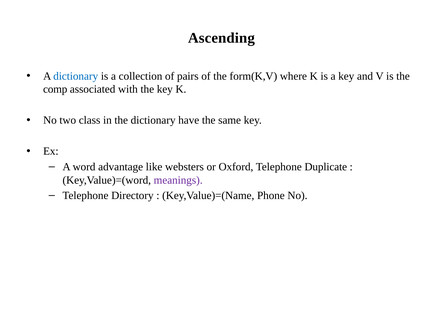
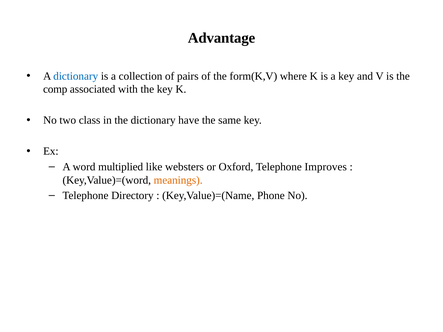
Ascending: Ascending -> Advantage
advantage: advantage -> multiplied
Duplicate: Duplicate -> Improves
meanings colour: purple -> orange
